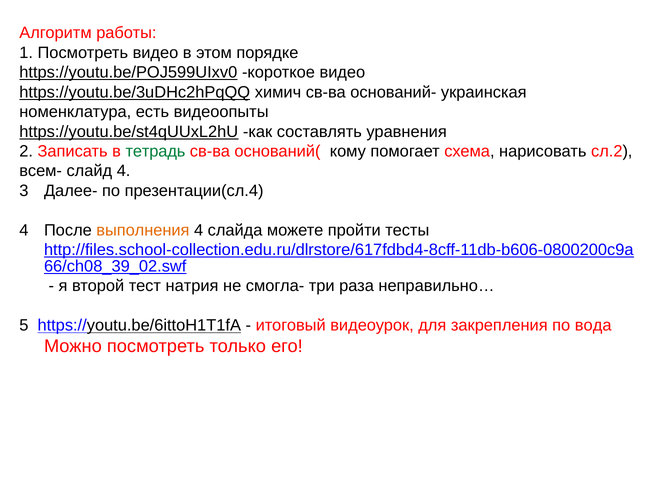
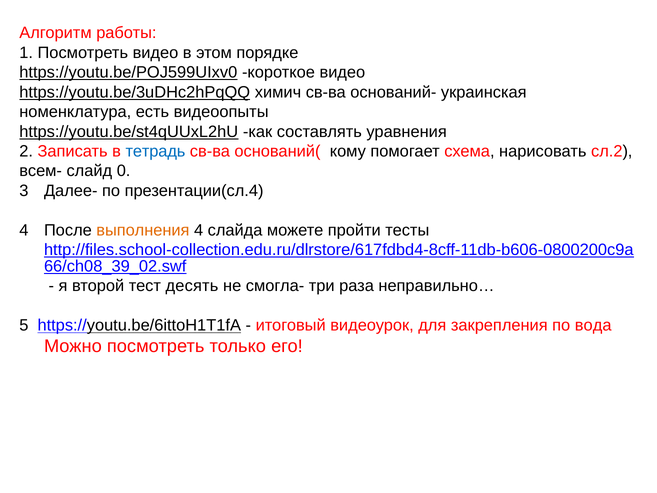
тетрадь colour: green -> blue
слайд 4: 4 -> 0
натрия: натрия -> десять
